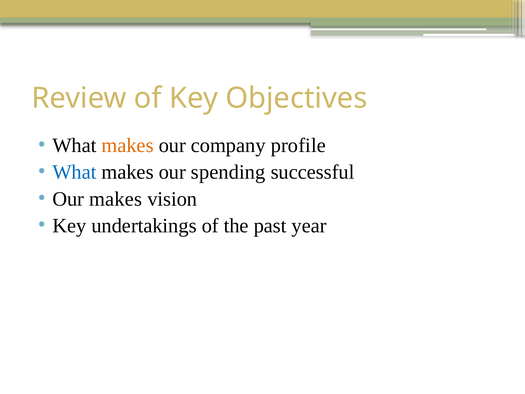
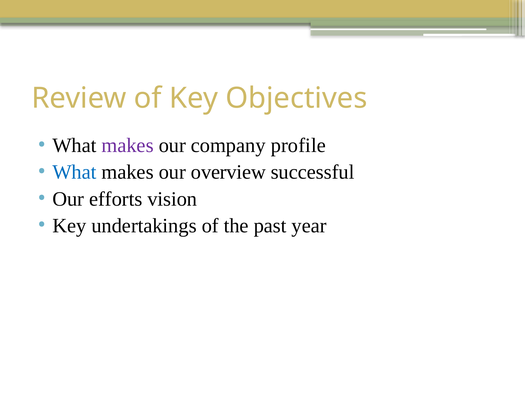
makes at (128, 145) colour: orange -> purple
spending: spending -> overview
Our makes: makes -> efforts
